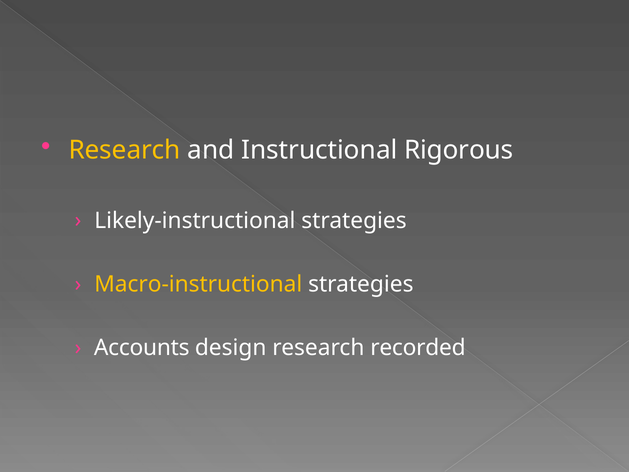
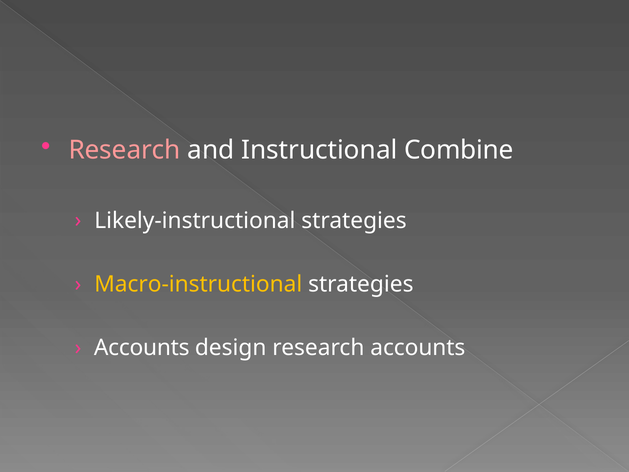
Research at (125, 150) colour: yellow -> pink
Rigorous: Rigorous -> Combine
research recorded: recorded -> accounts
